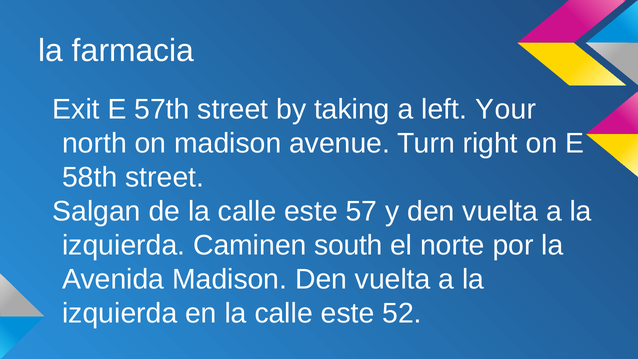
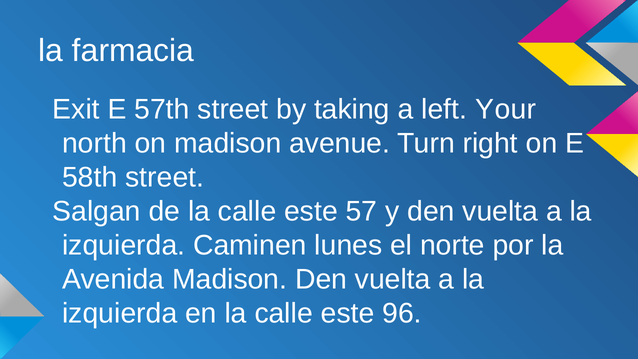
south: south -> lunes
52: 52 -> 96
